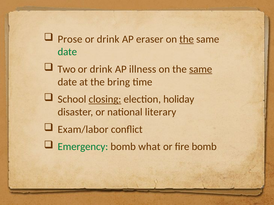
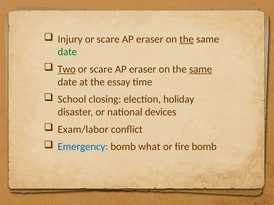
Prose: Prose -> Injury
drink at (108, 39): drink -> scare
Two underline: none -> present
drink at (101, 69): drink -> scare
illness at (143, 69): illness -> eraser
bring: bring -> essay
closing underline: present -> none
literary: literary -> devices
Emergency colour: green -> blue
